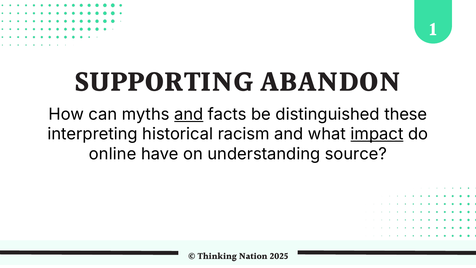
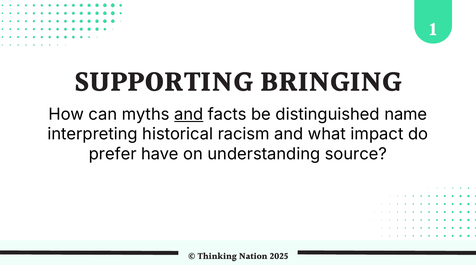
ABANDON: ABANDON -> BRINGING
these: these -> name
impact underline: present -> none
online: online -> prefer
